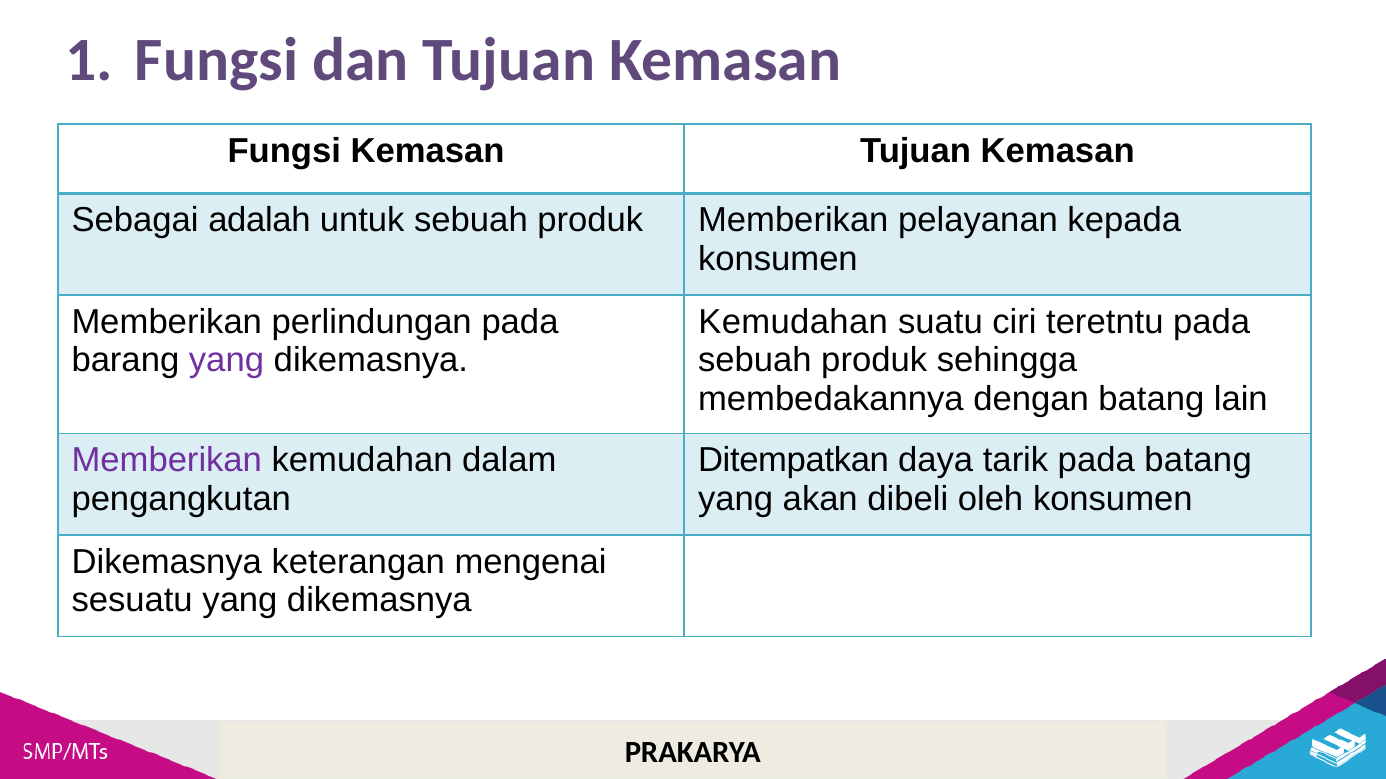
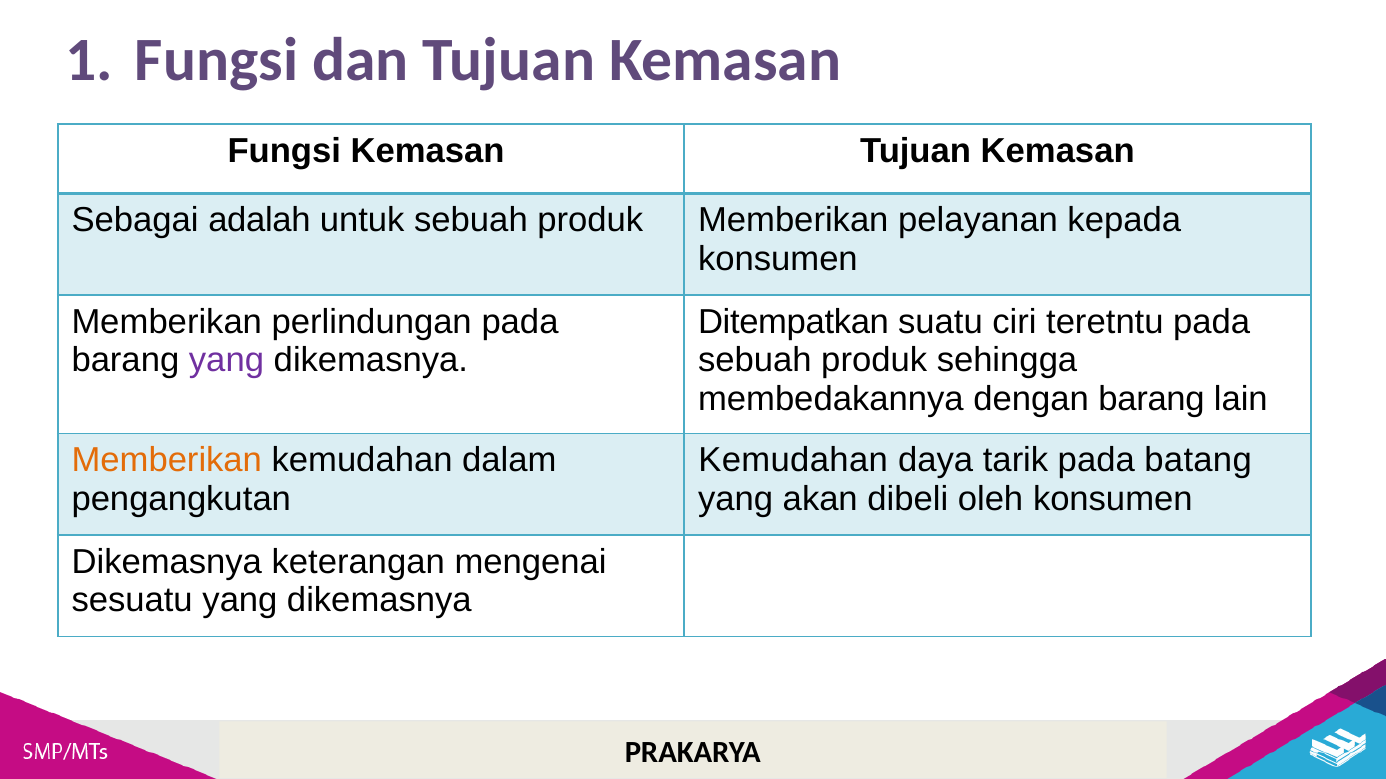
Kemudahan at (793, 322): Kemudahan -> Ditempatkan
dengan batang: batang -> barang
Memberikan at (167, 461) colour: purple -> orange
Ditempatkan at (793, 461): Ditempatkan -> Kemudahan
